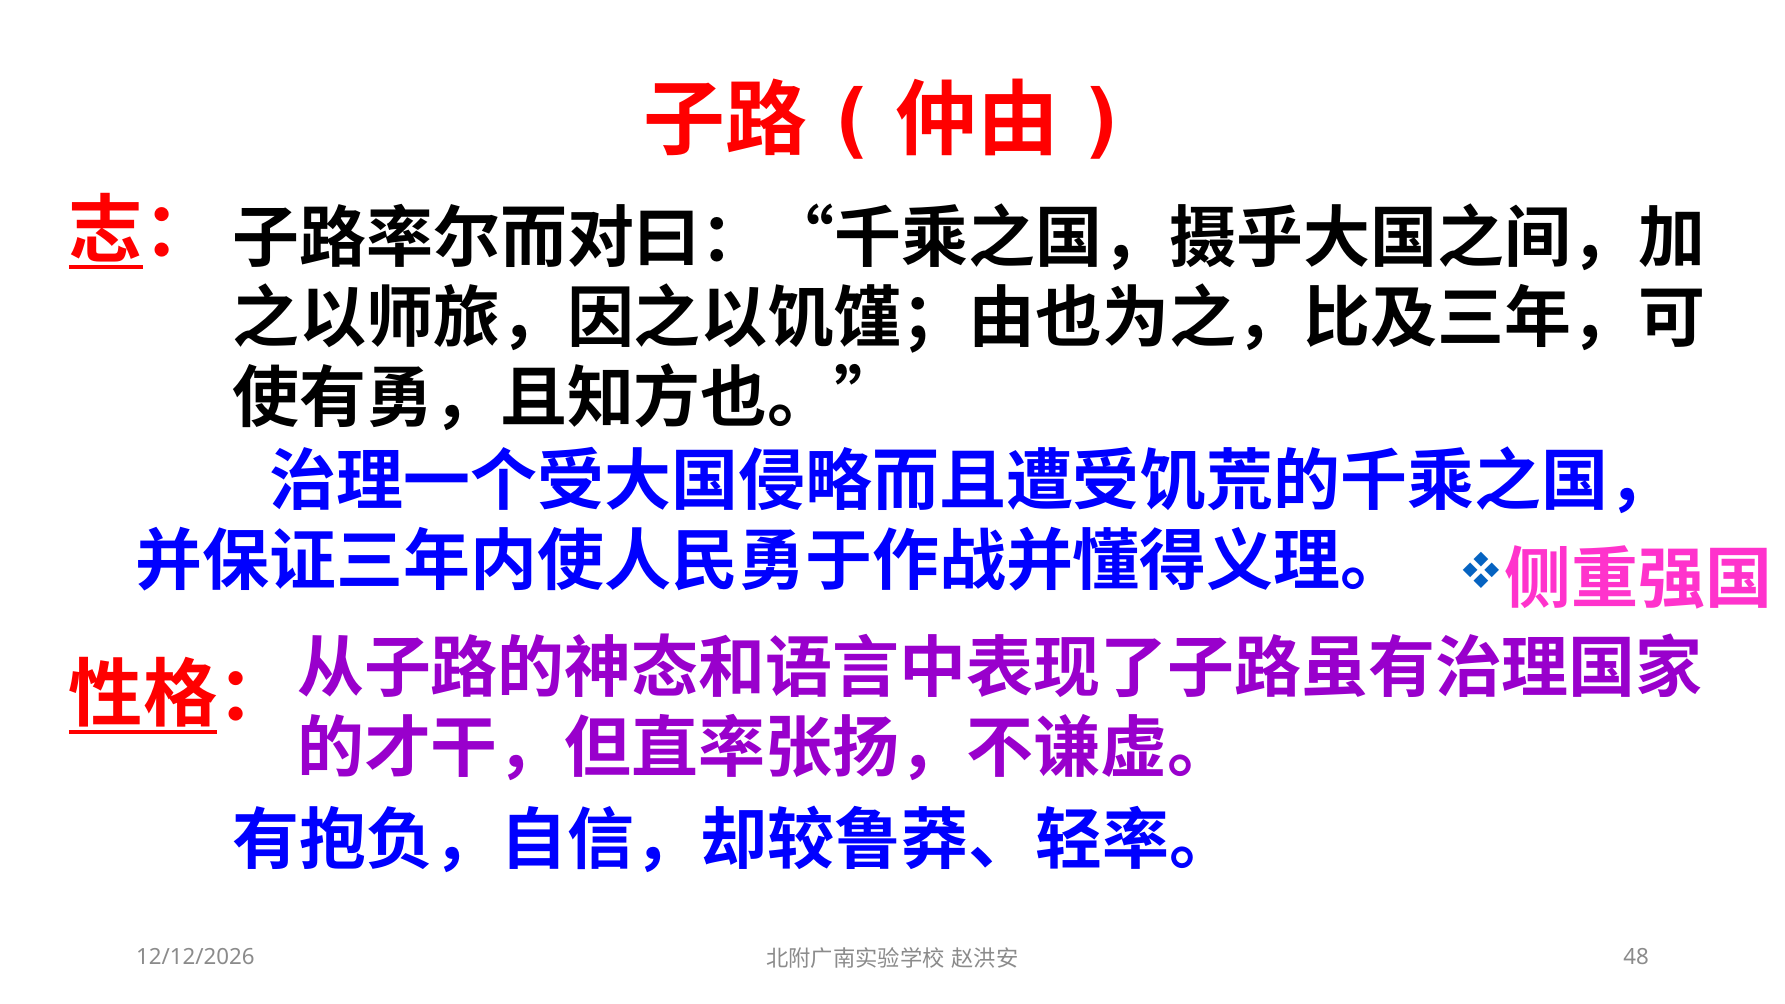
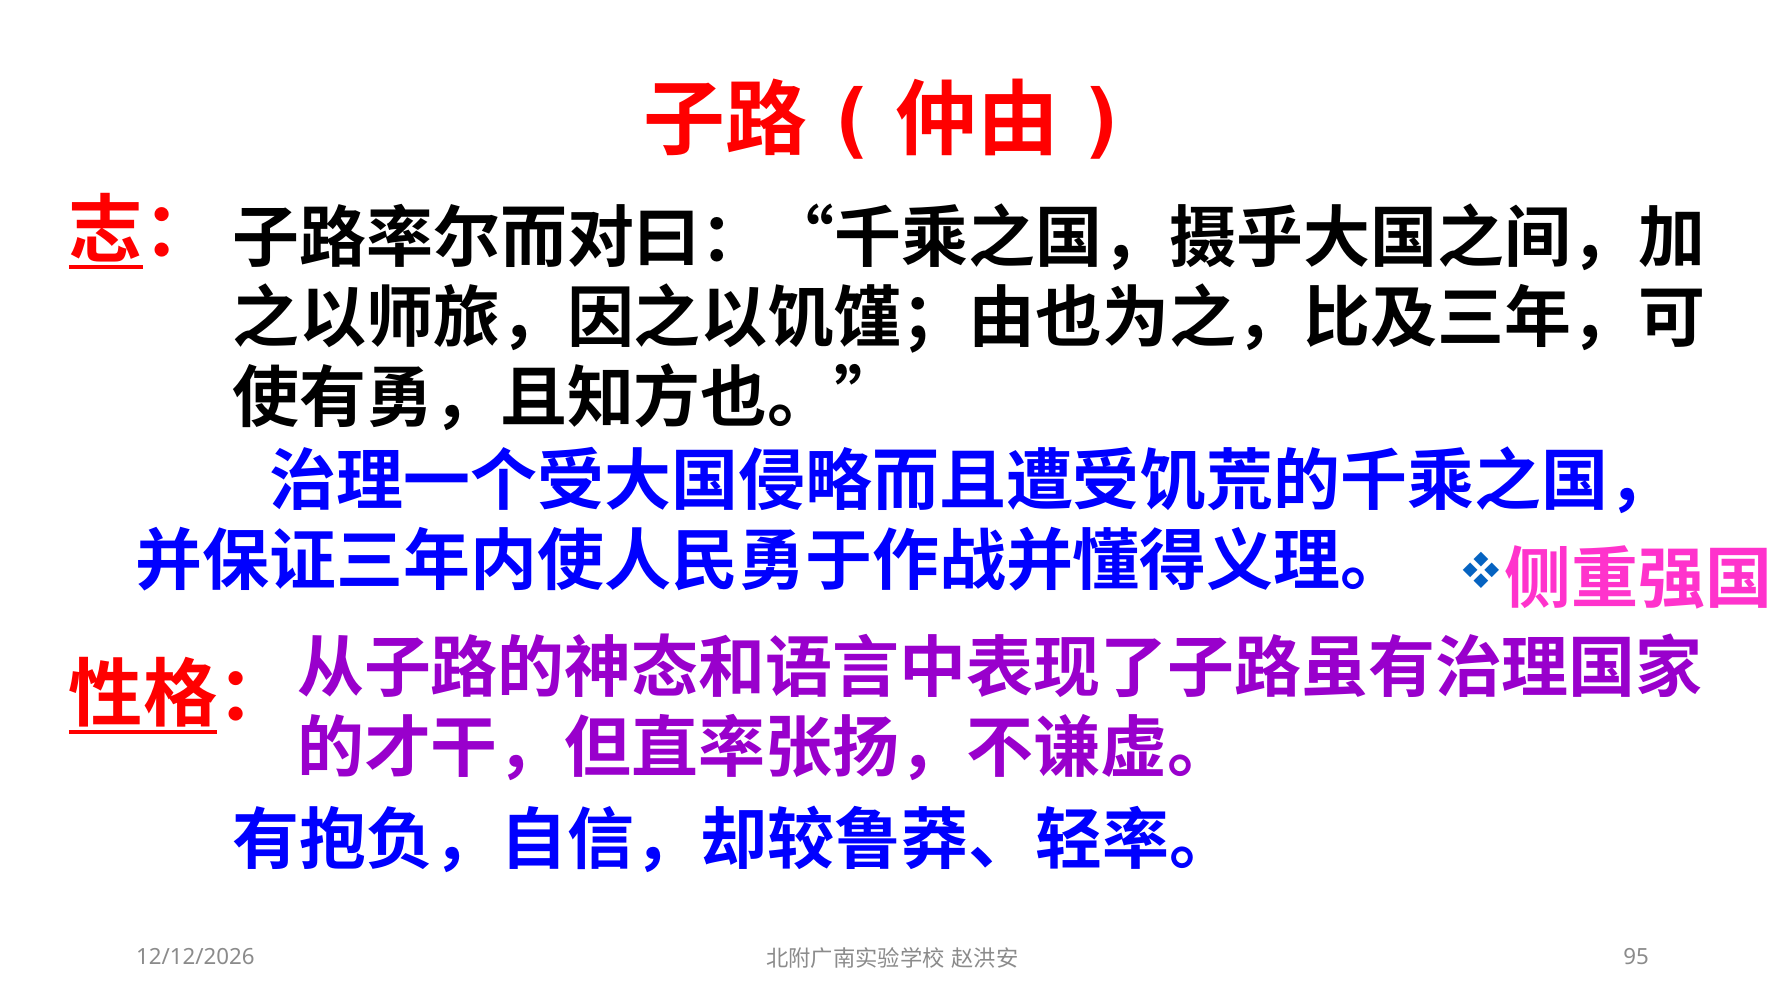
48: 48 -> 95
